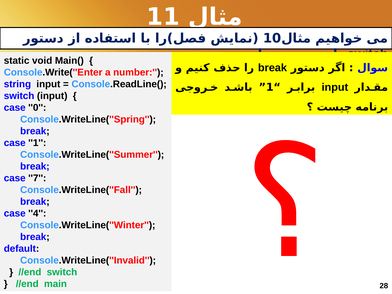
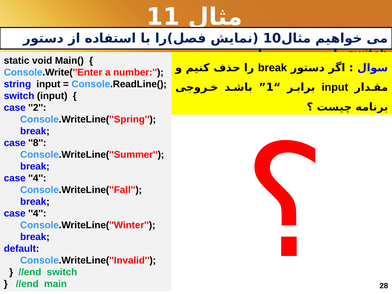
0: 0 -> 2
case 1: 1 -> 8
7 at (37, 178): 7 -> 4
